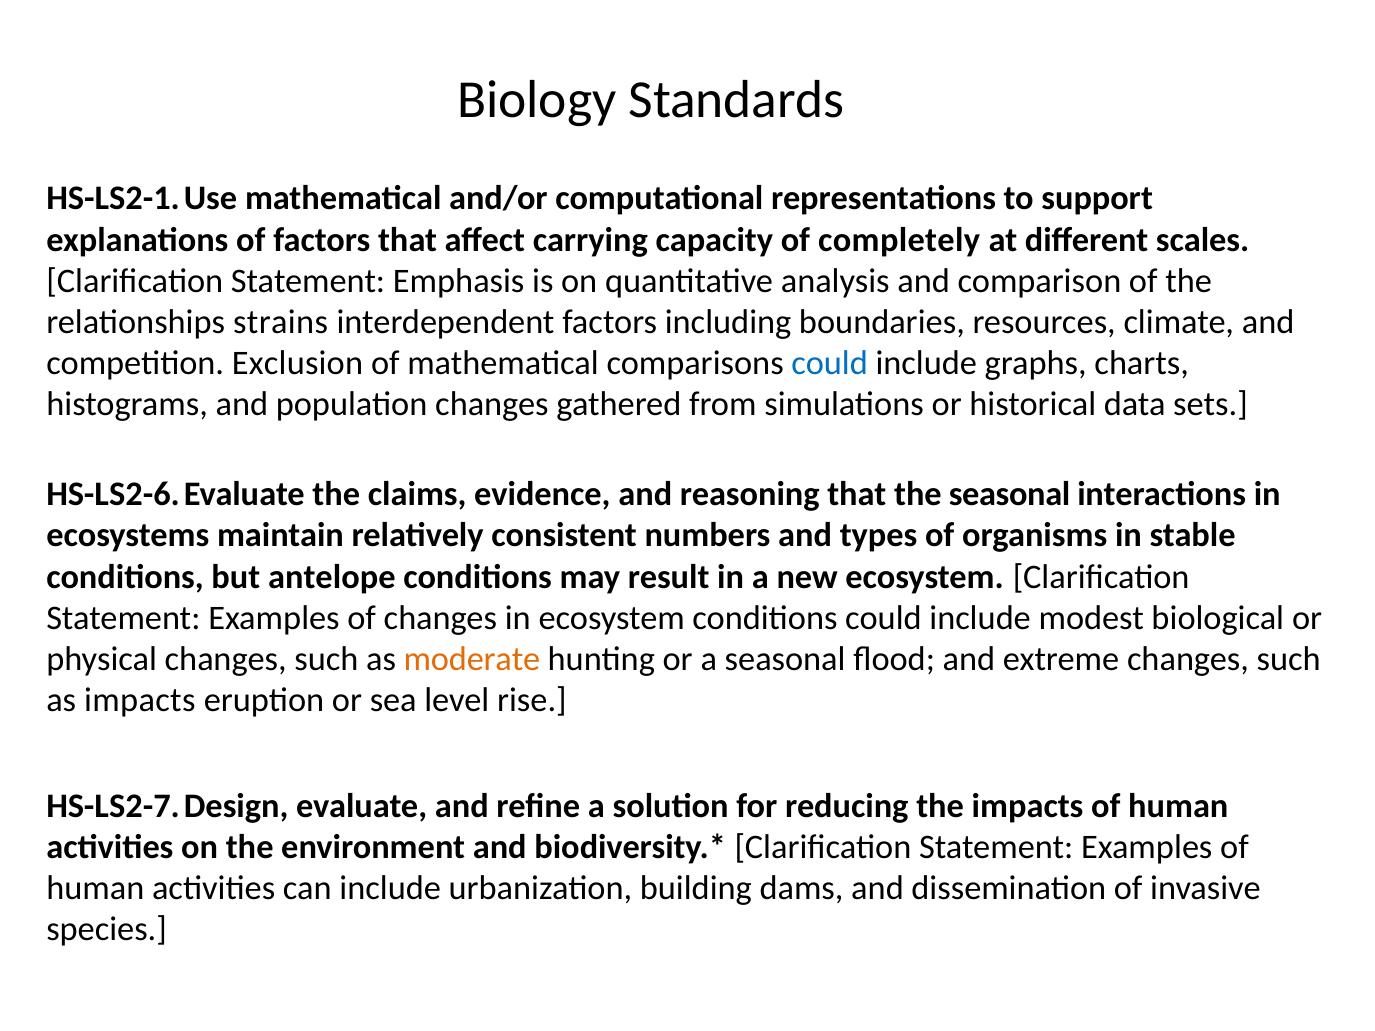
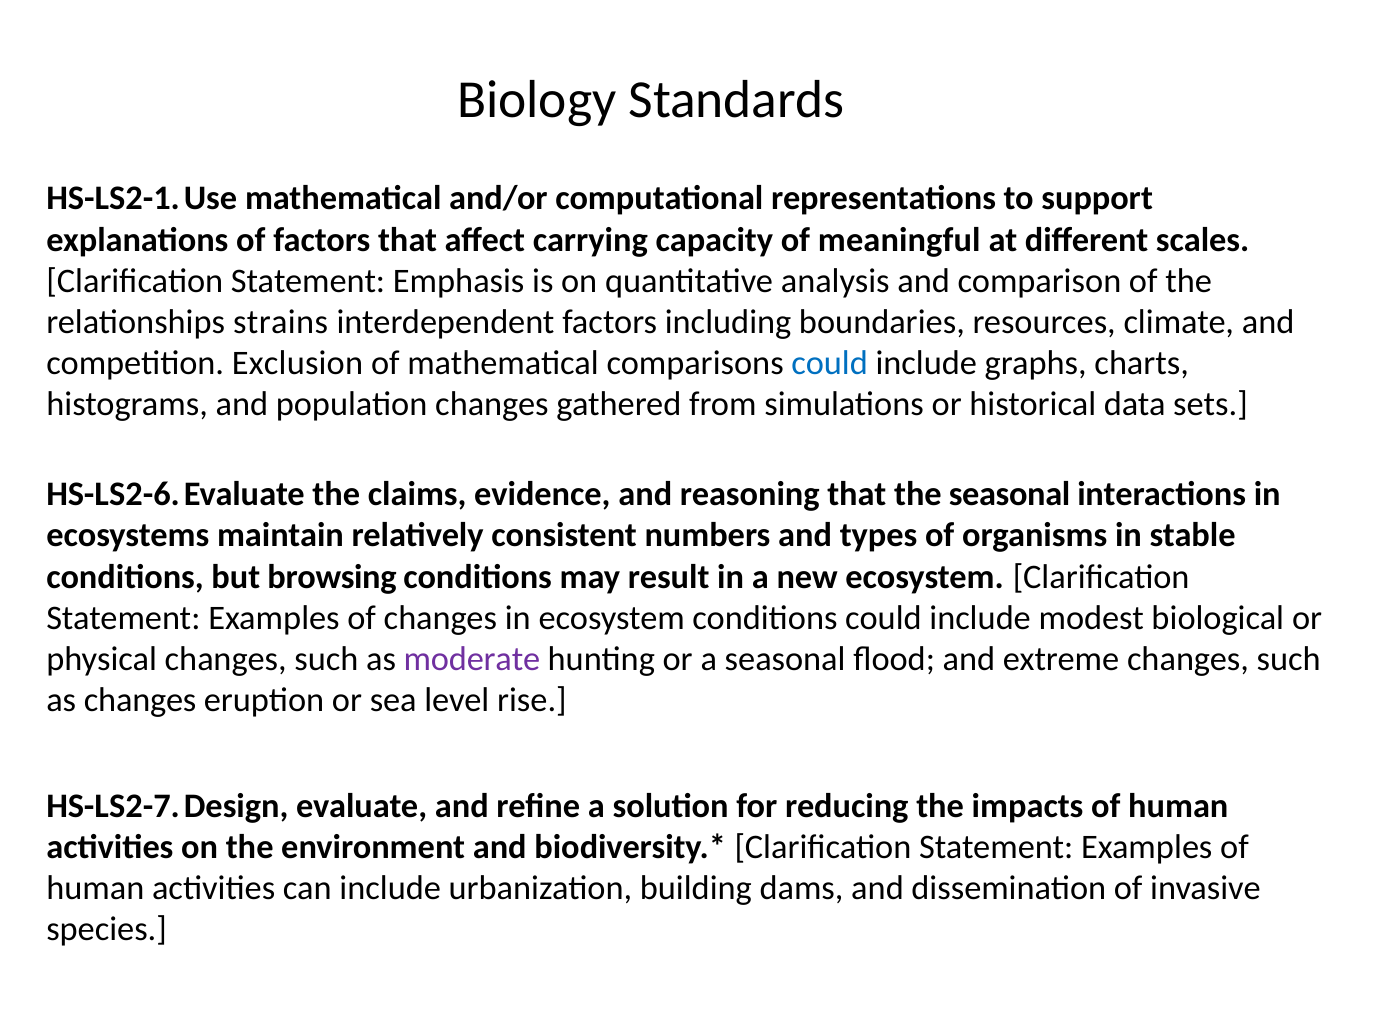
completely: completely -> meaningful
antelope: antelope -> browsing
moderate colour: orange -> purple
as impacts: impacts -> changes
